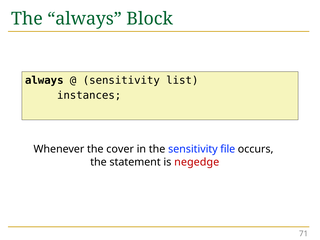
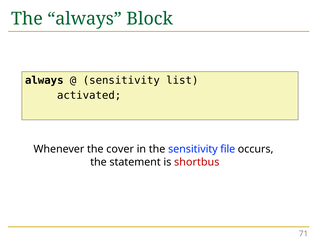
instances: instances -> activated
negedge: negedge -> shortbus
